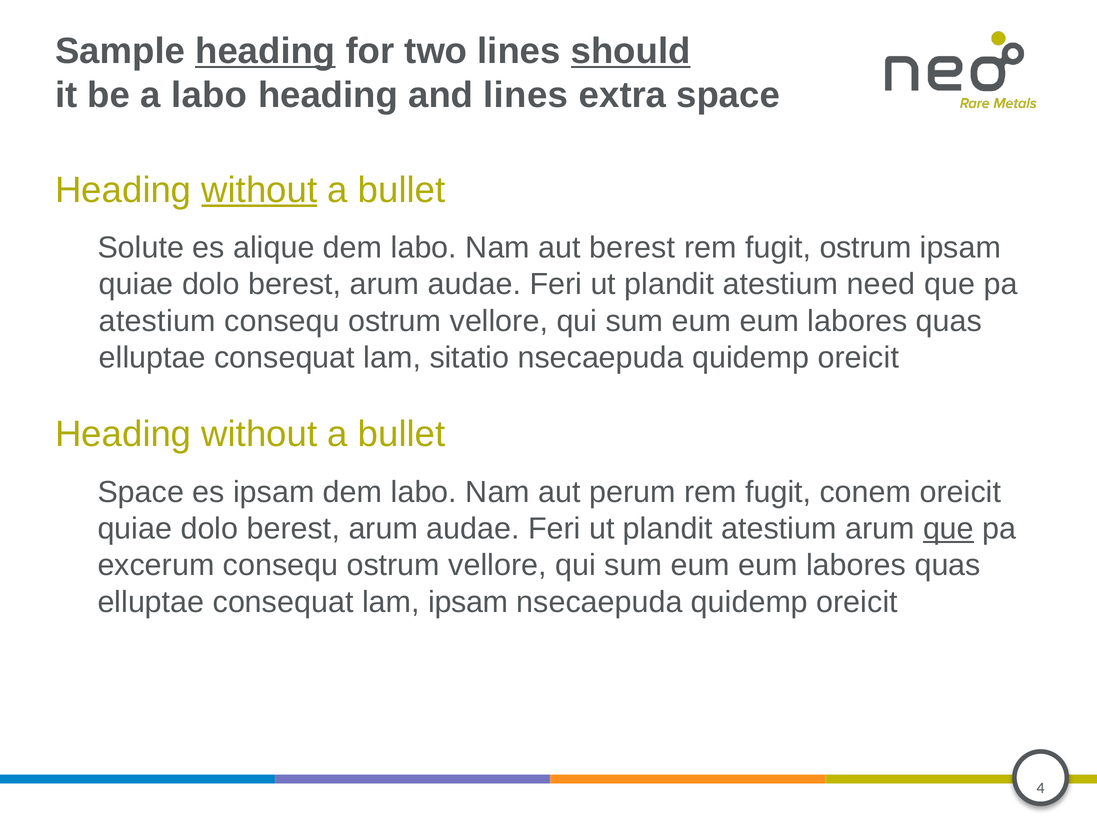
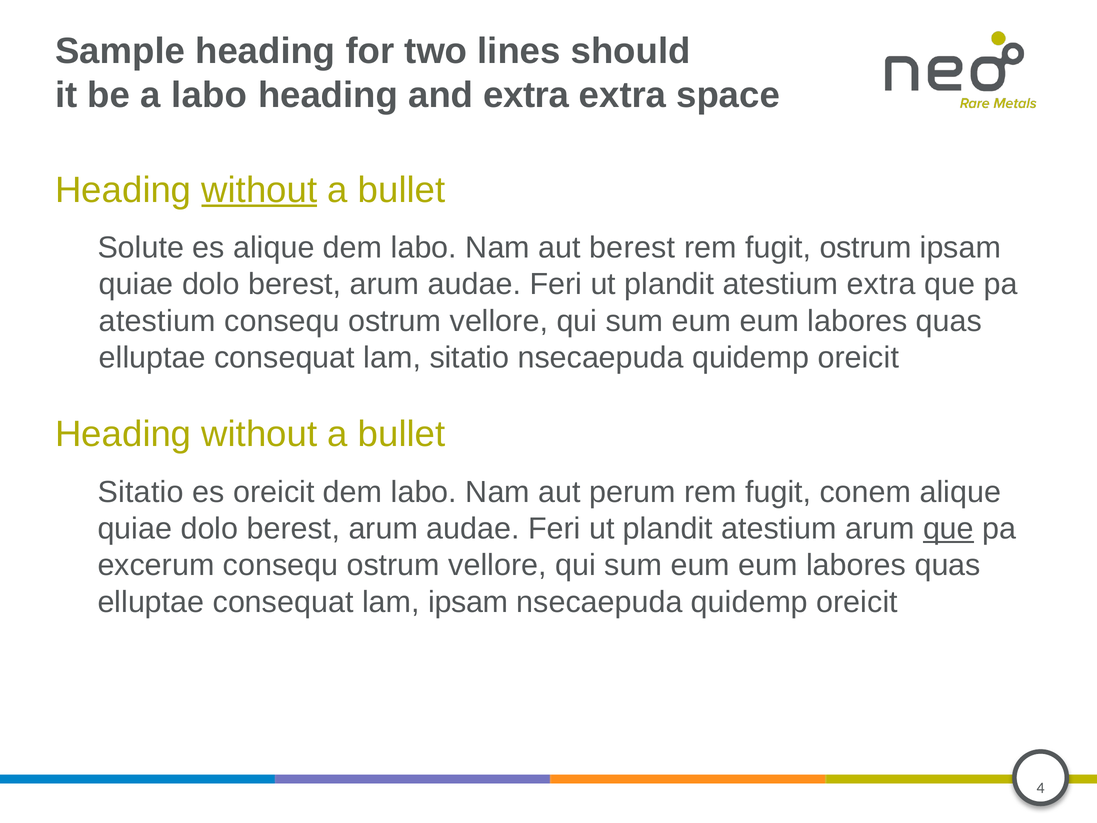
heading at (265, 51) underline: present -> none
should underline: present -> none
and lines: lines -> extra
atestium need: need -> extra
Space at (141, 492): Space -> Sitatio
es ipsam: ipsam -> oreicit
conem oreicit: oreicit -> alique
